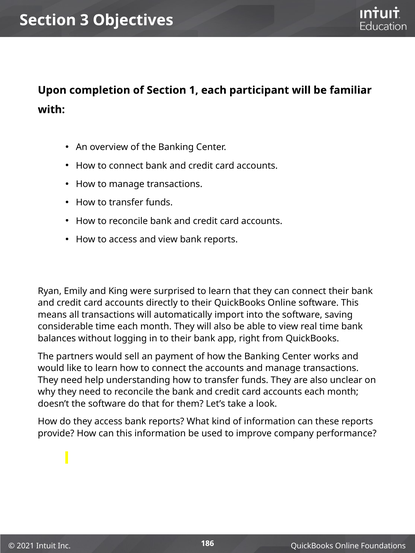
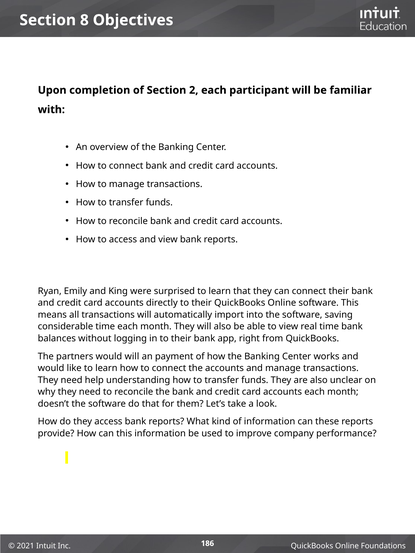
3: 3 -> 8
1: 1 -> 2
would sell: sell -> will
